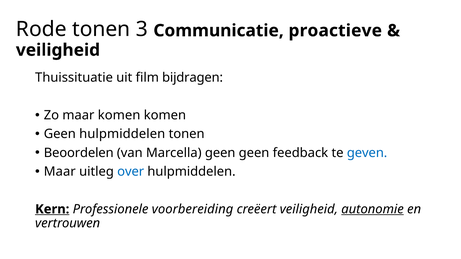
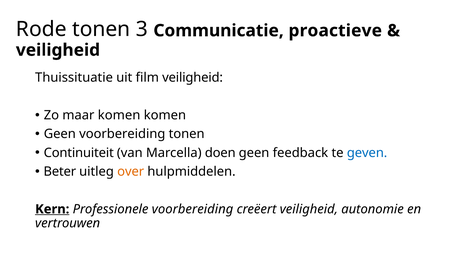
film bijdragen: bijdragen -> veiligheid
Geen hulpmiddelen: hulpmiddelen -> voorbereiding
Beoordelen: Beoordelen -> Continuiteit
Marcella geen: geen -> doen
Maar at (60, 172): Maar -> Beter
over colour: blue -> orange
autonomie underline: present -> none
